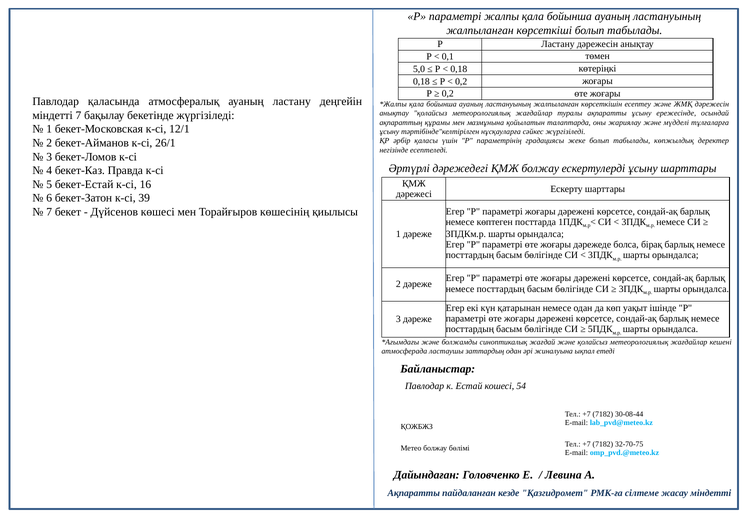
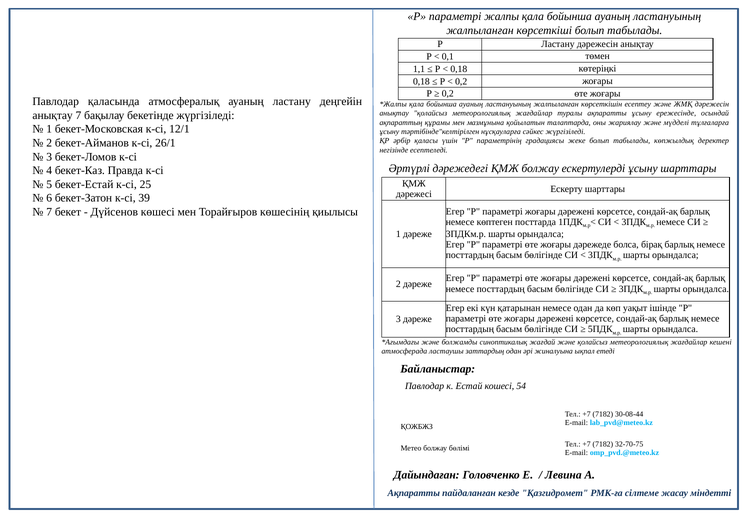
5,0: 5,0 -> 1,1
міндетті at (53, 115): міндетті -> анықтау
16: 16 -> 25
